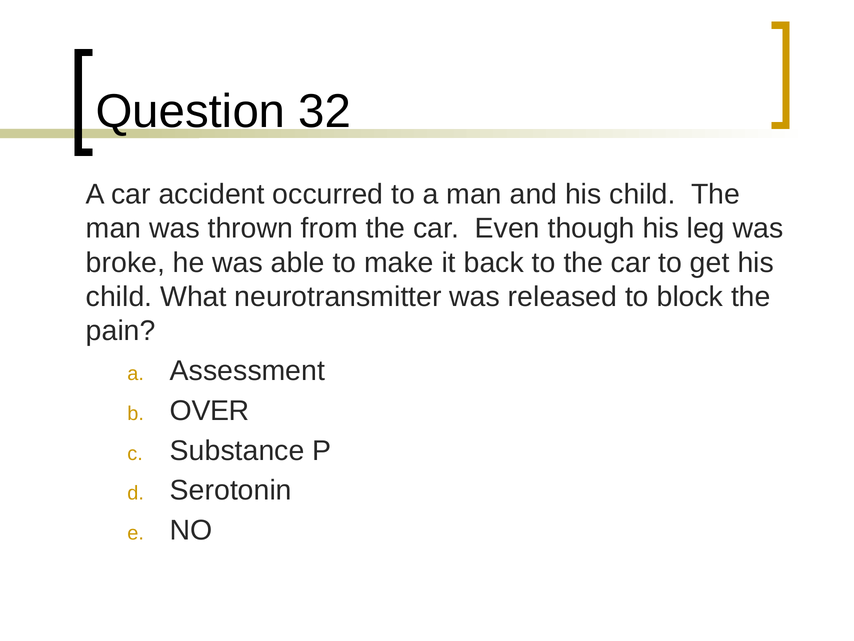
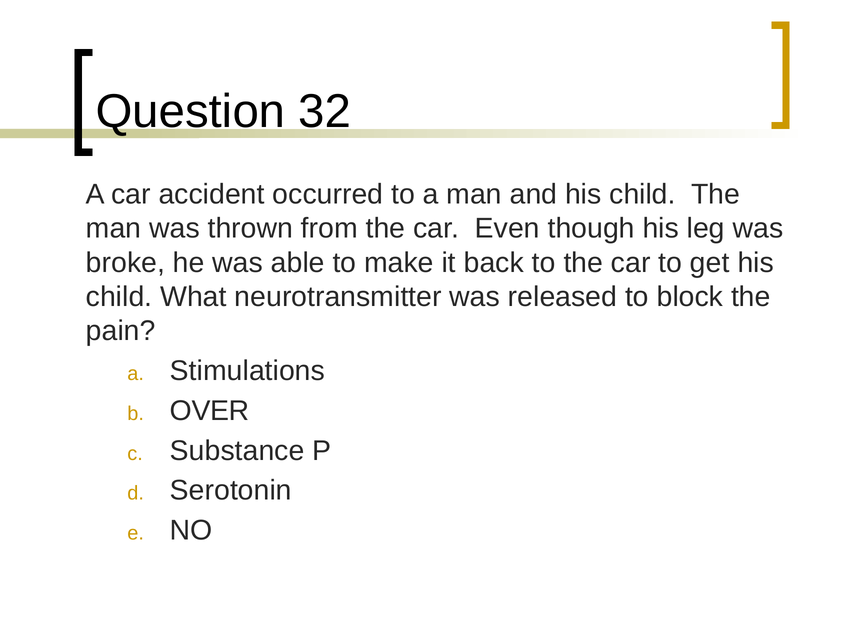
Assessment: Assessment -> Stimulations
